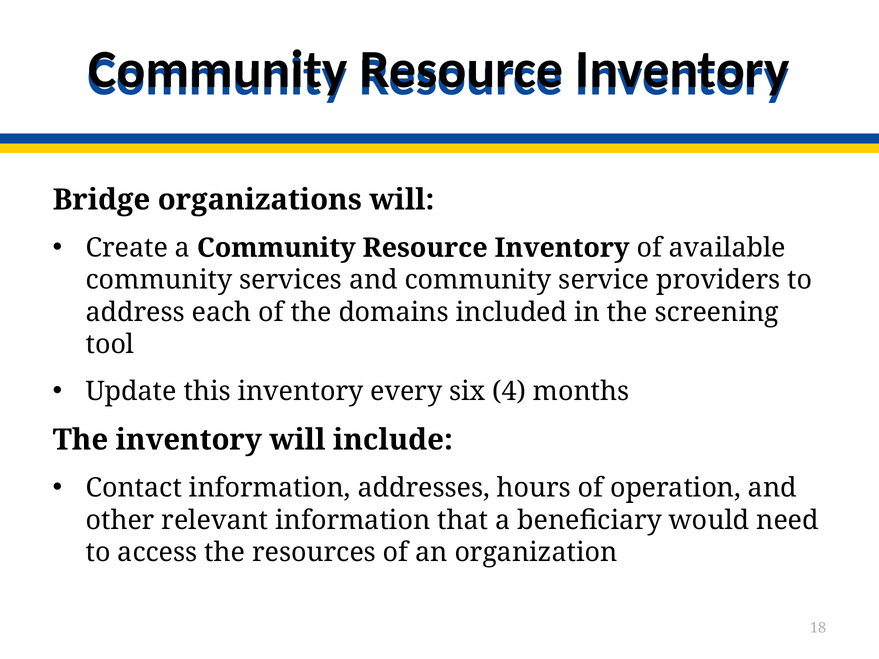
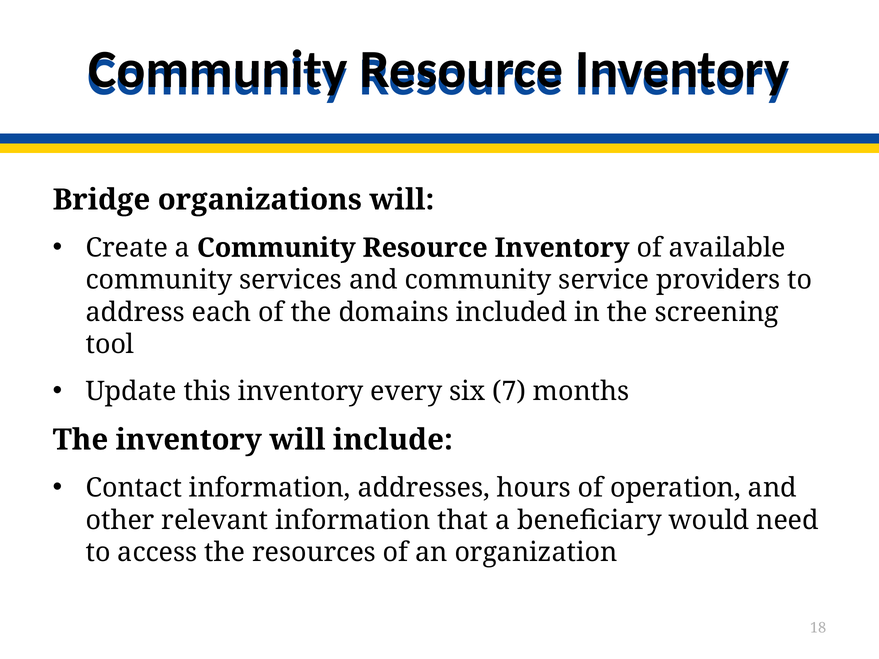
4: 4 -> 7
